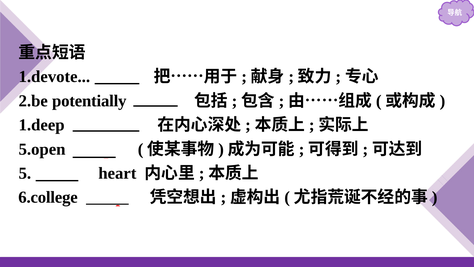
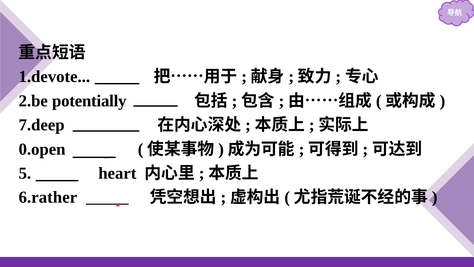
1.deep: 1.deep -> 7.deep
5.open: 5.open -> 0.open
6.college: 6.college -> 6.rather
